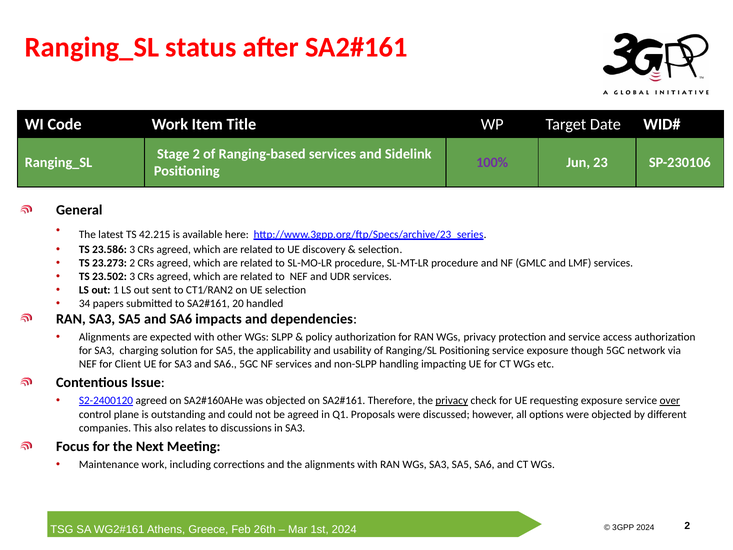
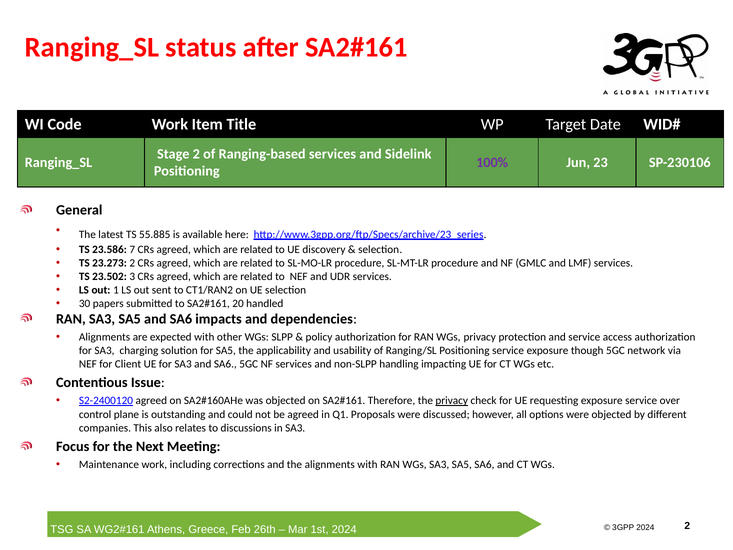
42.215: 42.215 -> 55.885
23.586 3: 3 -> 7
34: 34 -> 30
over underline: present -> none
